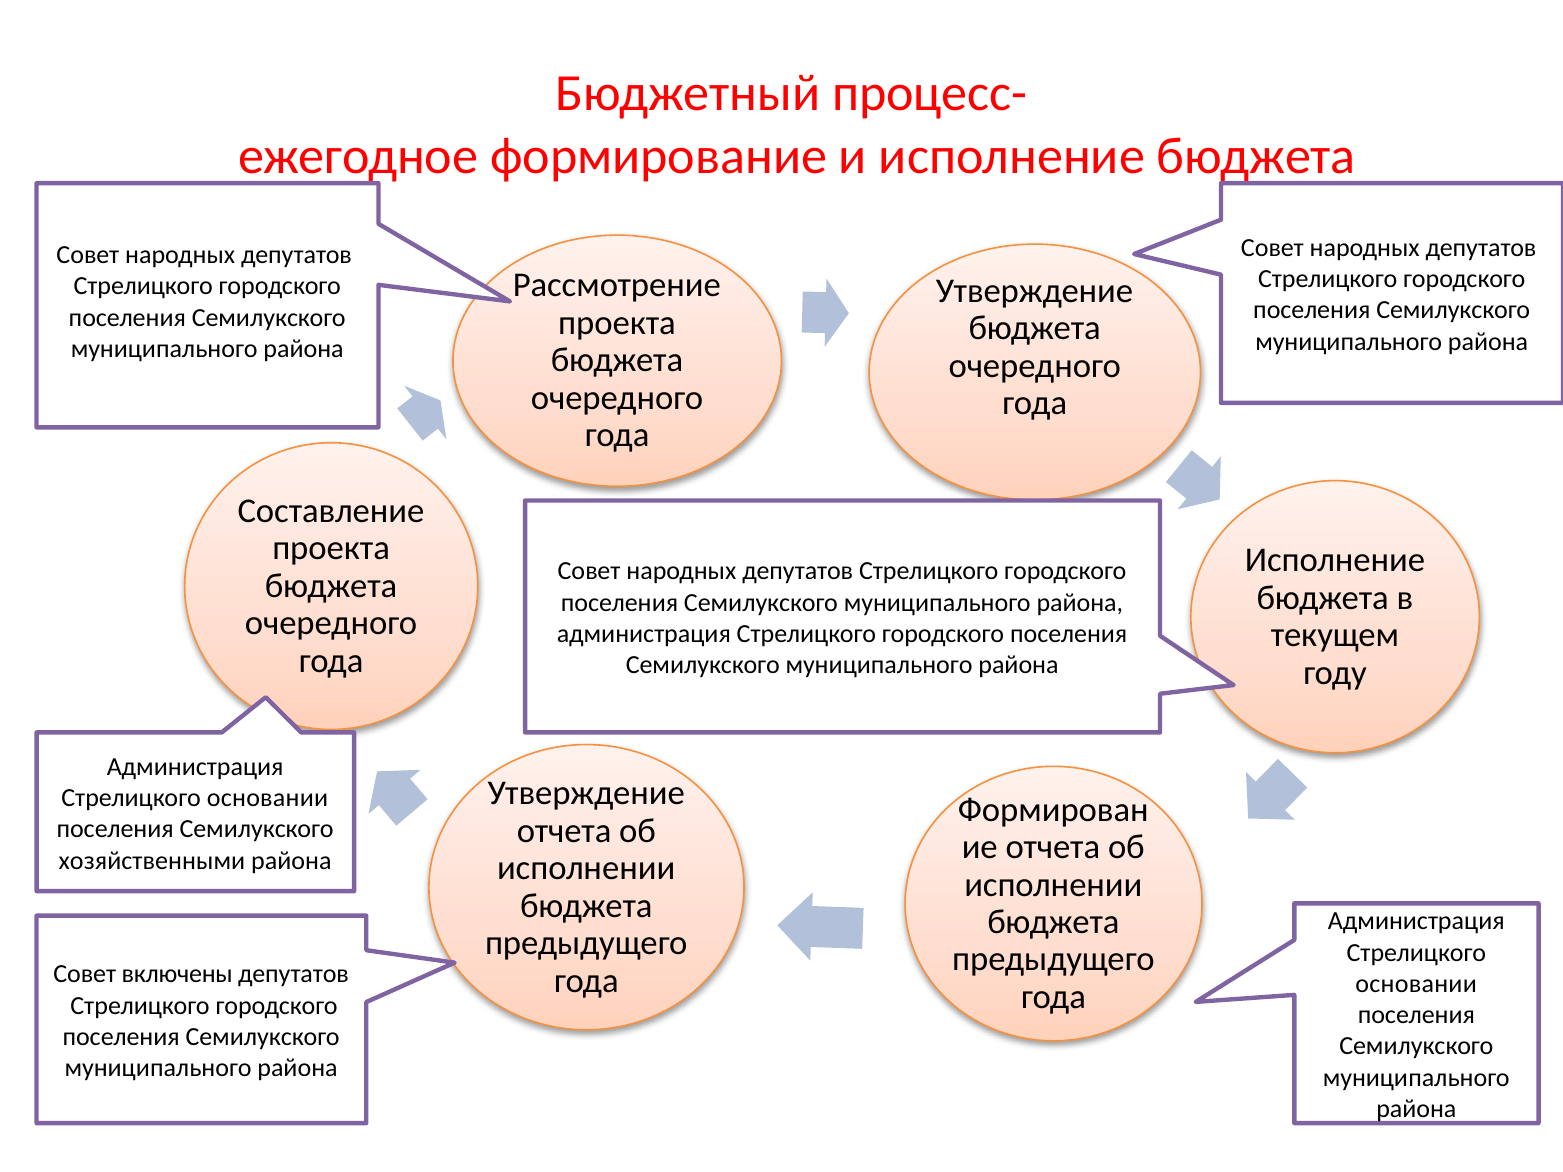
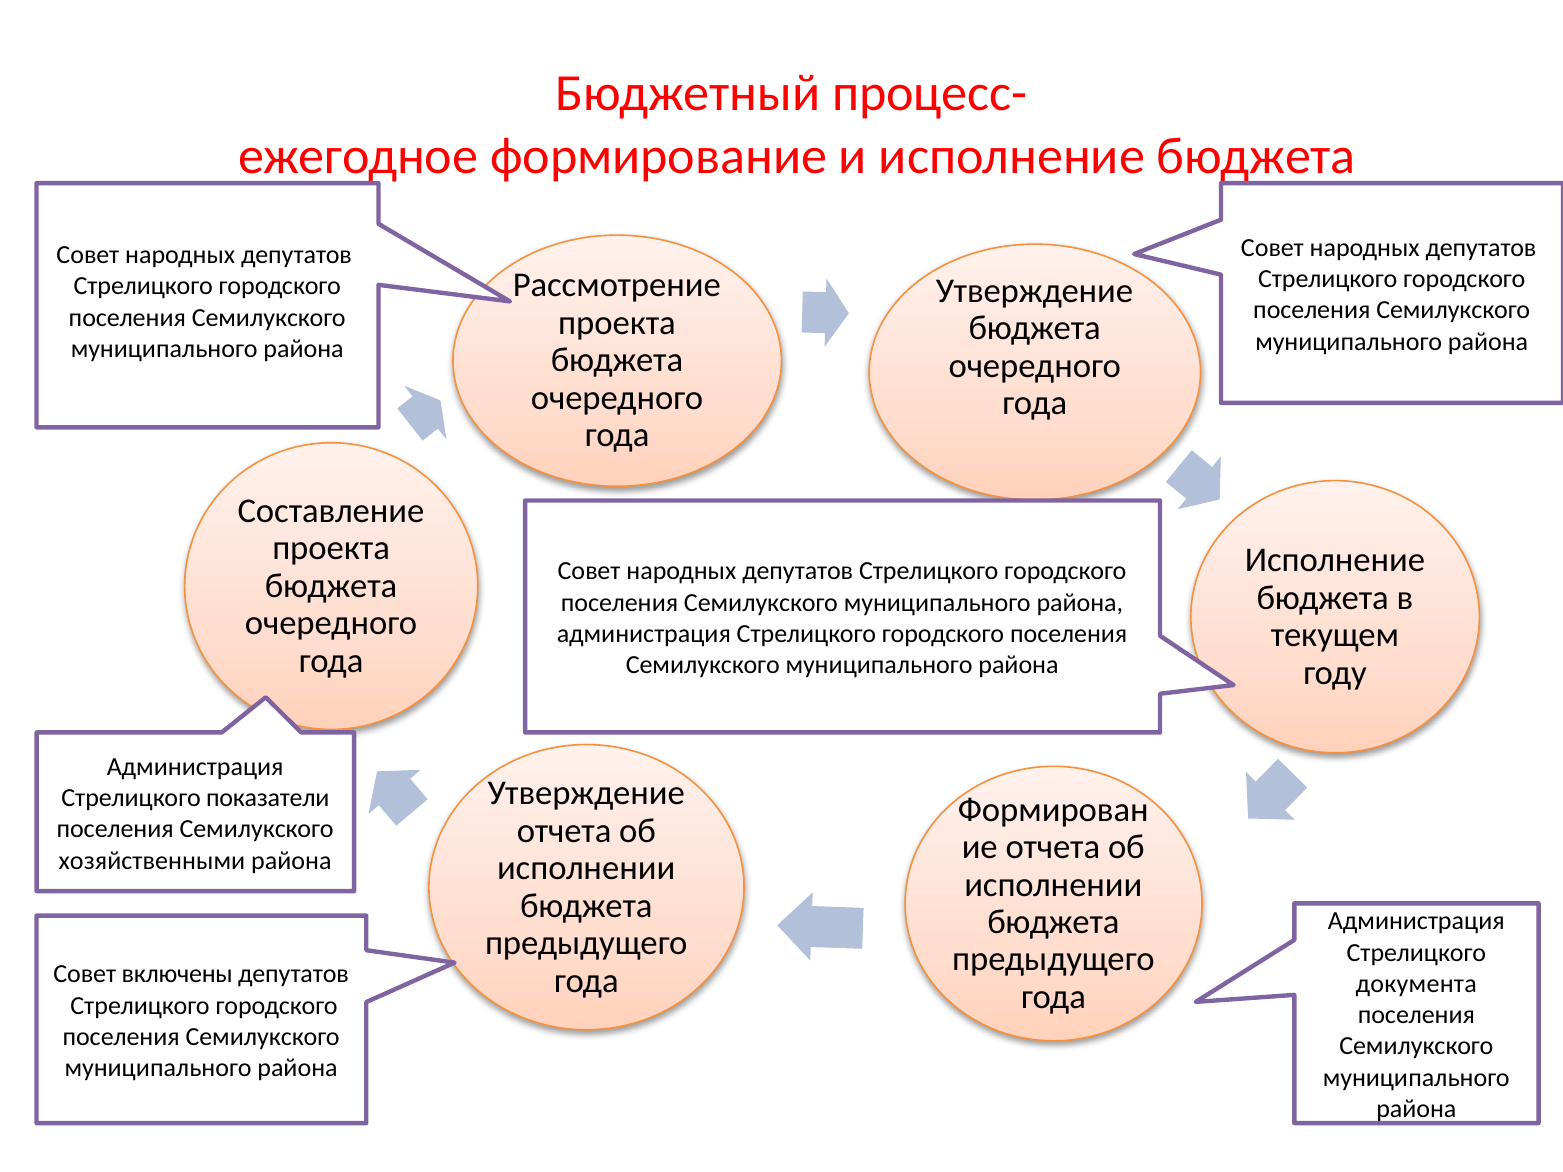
основании at (268, 798): основании -> показатели
основании at (1416, 984): основании -> документа
